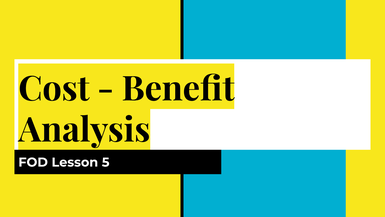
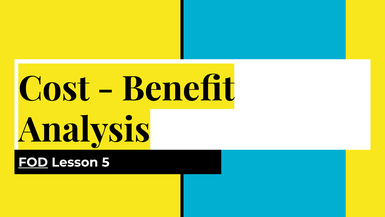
FOD underline: none -> present
